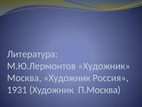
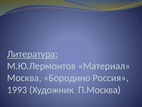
Литература underline: none -> present
М.Ю.Лермонтов Художник: Художник -> Материал
Москва Художник: Художник -> Бородино
1931: 1931 -> 1993
